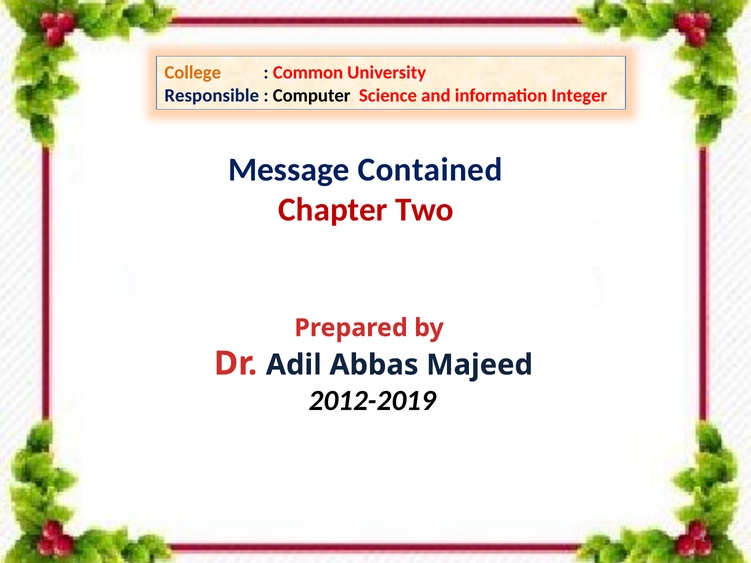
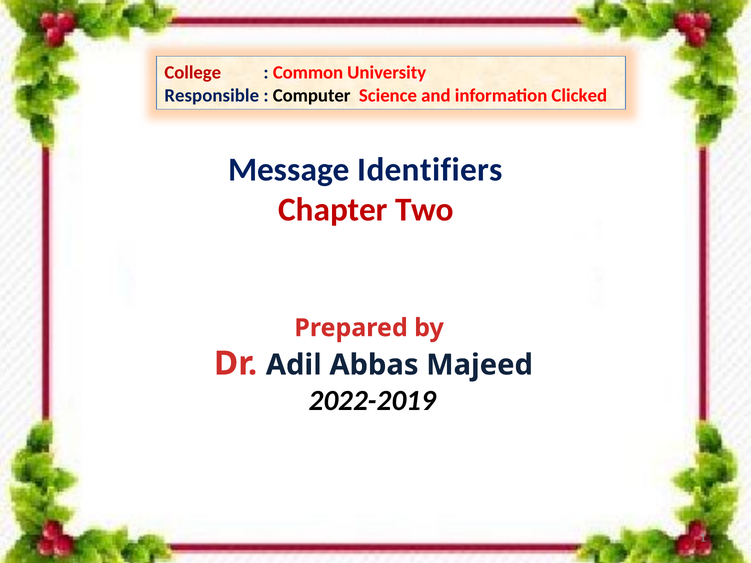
College colour: orange -> red
Integer: Integer -> Clicked
Contained: Contained -> Identifiers
2012-2019: 2012-2019 -> 2022-2019
